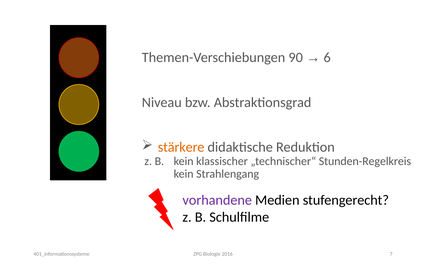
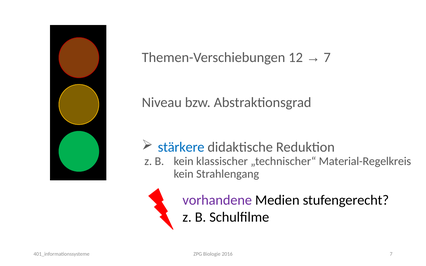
90: 90 -> 12
6 at (327, 58): 6 -> 7
stärkere colour: orange -> blue
Stunden-Regelkreis: Stunden-Regelkreis -> Material-Regelkreis
